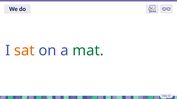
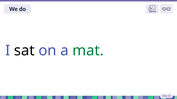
sat colour: orange -> black
